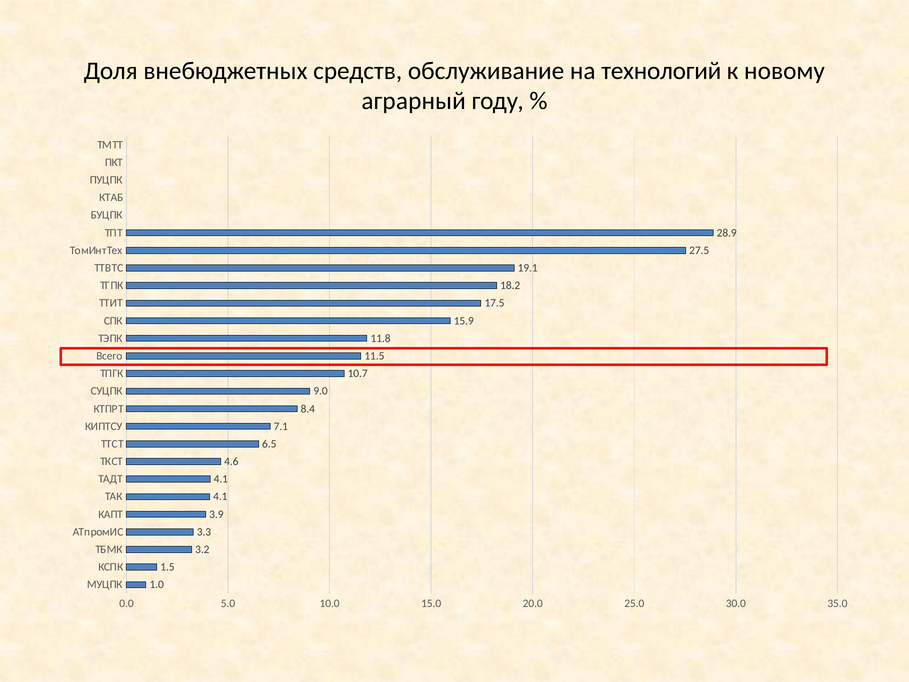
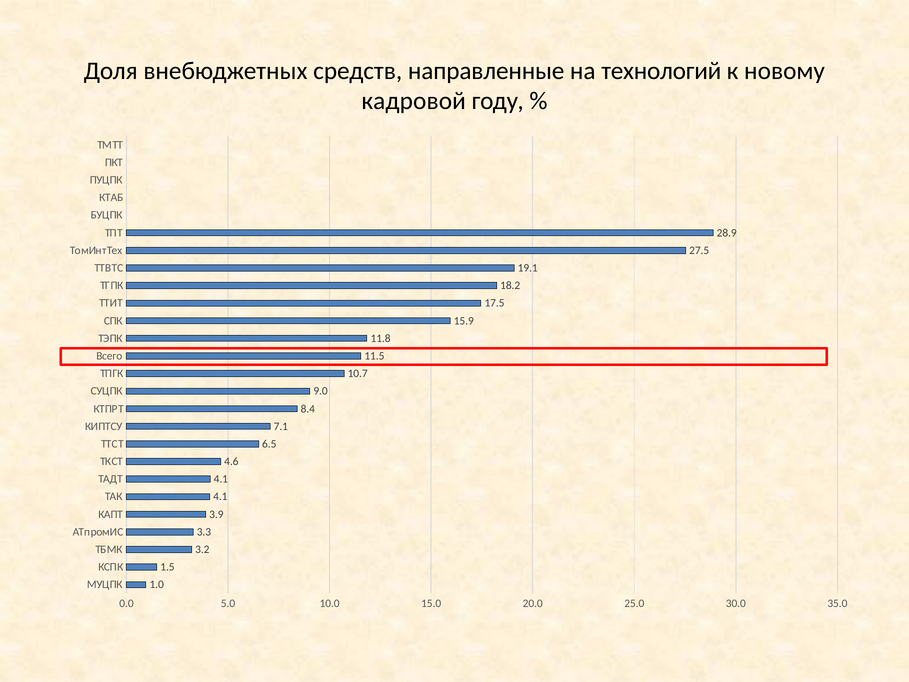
обслуживание: обслуживание -> направленные
аграрный: аграрный -> кадровой
